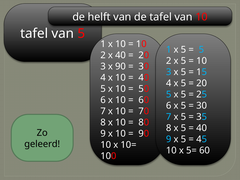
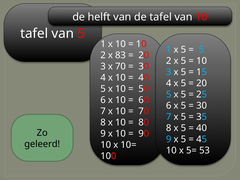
x 40: 40 -> 83
x 90: 90 -> 70
5= 60: 60 -> 53
